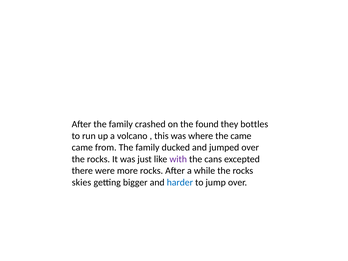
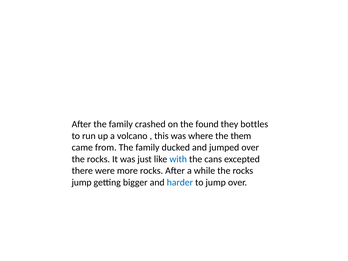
the came: came -> them
with colour: purple -> blue
skies at (82, 182): skies -> jump
